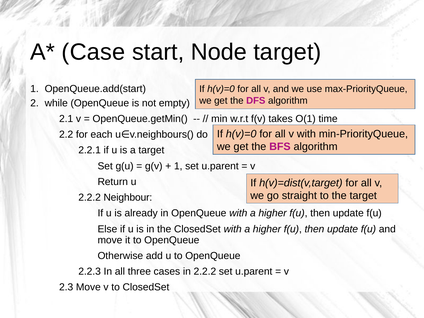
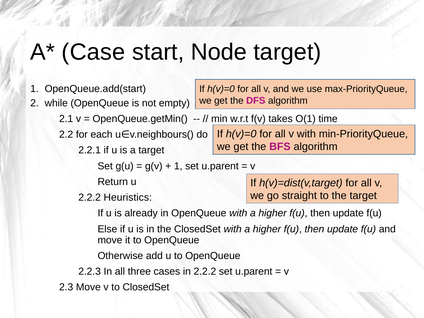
Neighbour: Neighbour -> Heuristics
